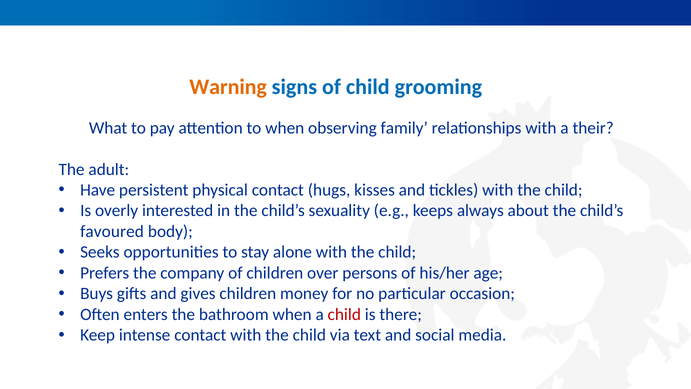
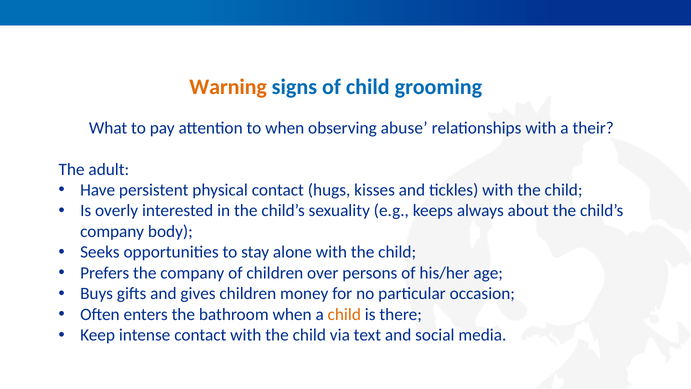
family: family -> abuse
favoured at (112, 231): favoured -> company
child at (344, 314) colour: red -> orange
